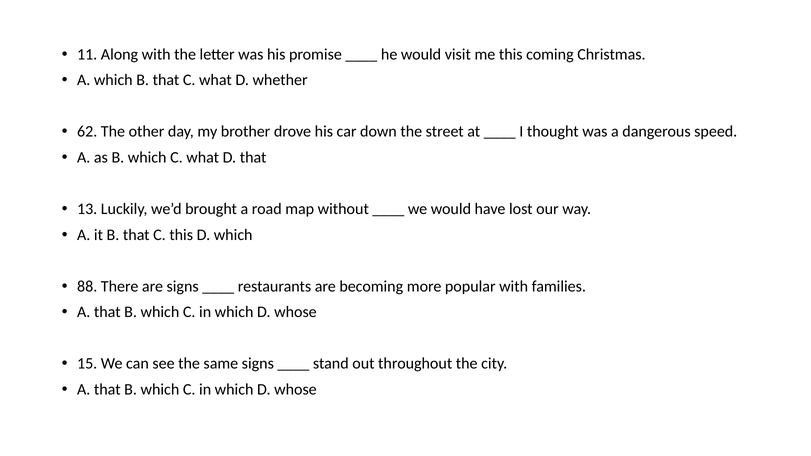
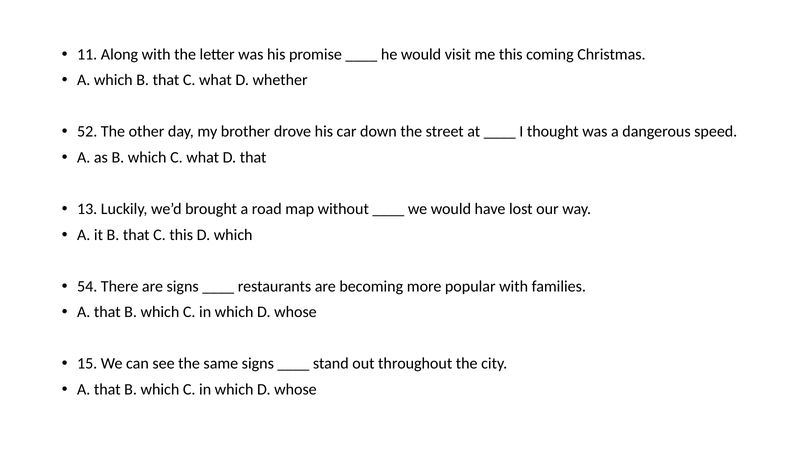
62: 62 -> 52
88: 88 -> 54
